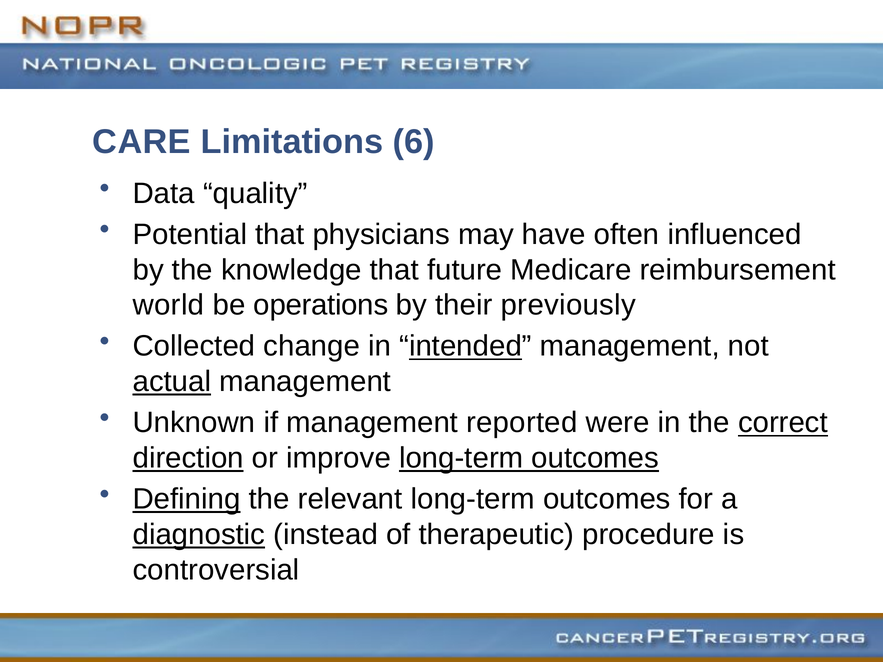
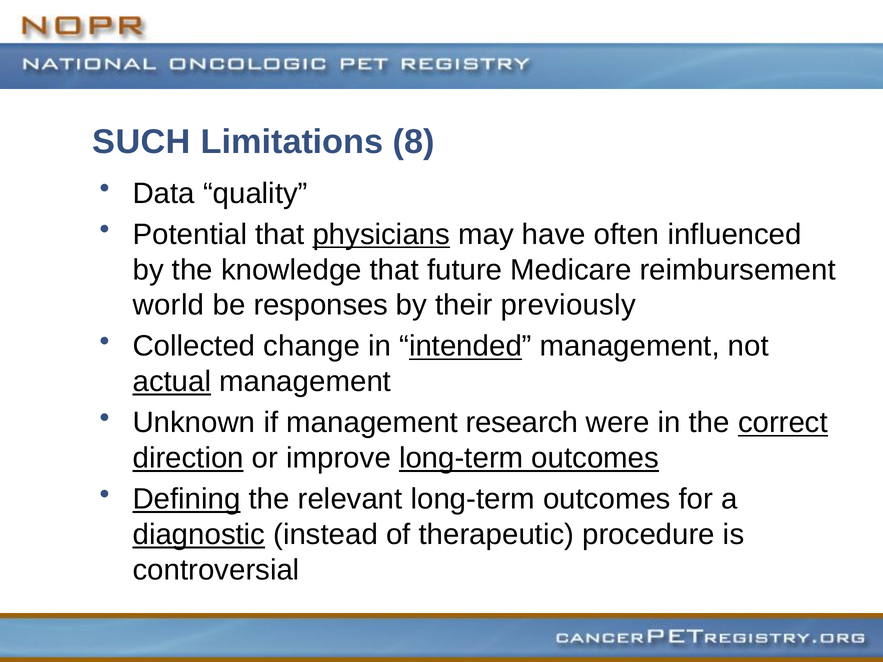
CARE: CARE -> SUCH
6: 6 -> 8
physicians underline: none -> present
operations: operations -> responses
reported: reported -> research
